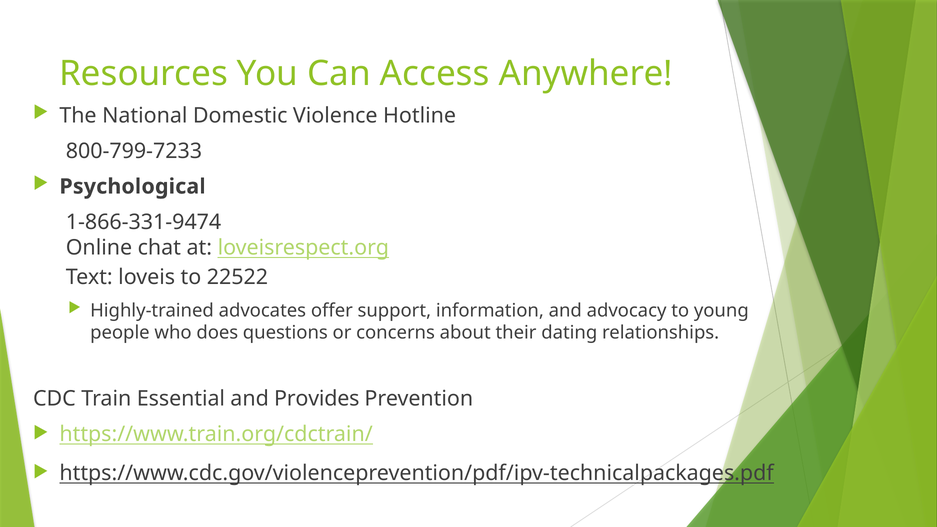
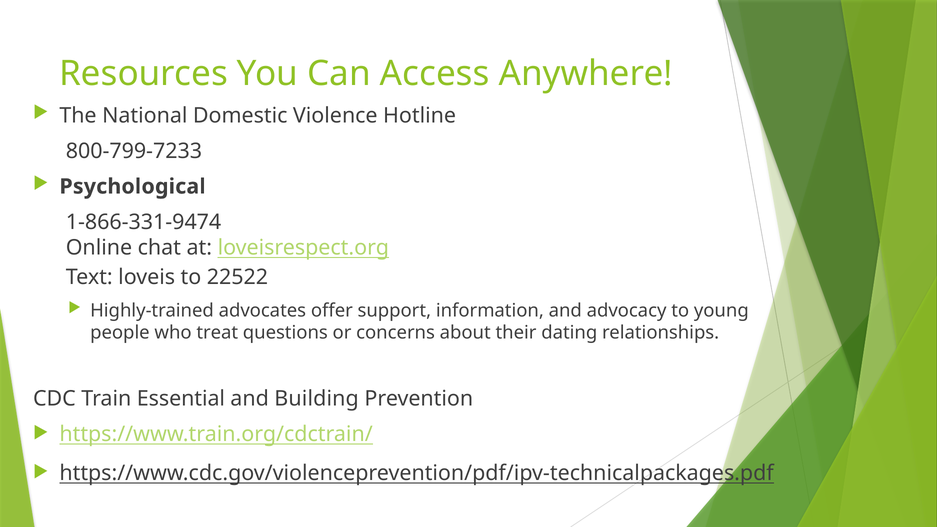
does: does -> treat
Provides: Provides -> Building
